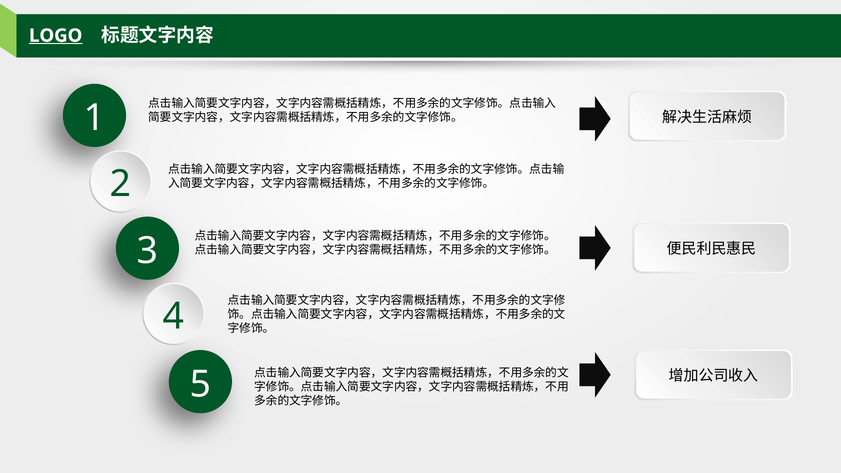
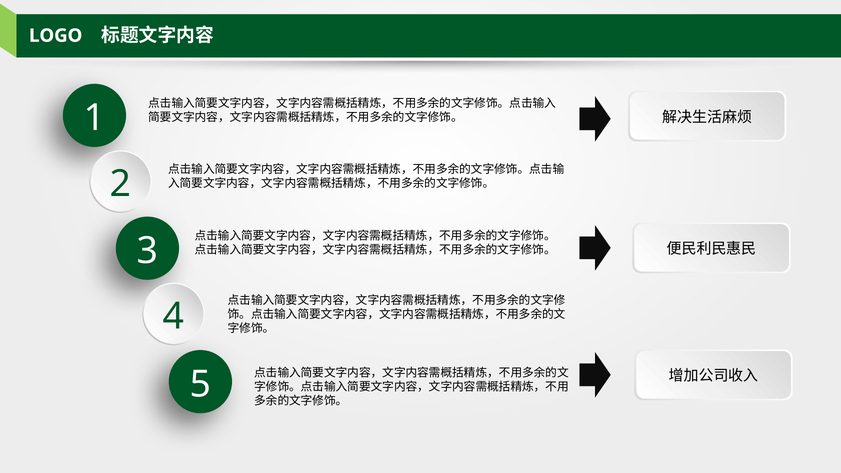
LOGO underline: present -> none
